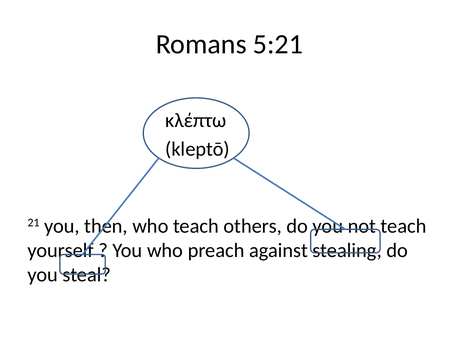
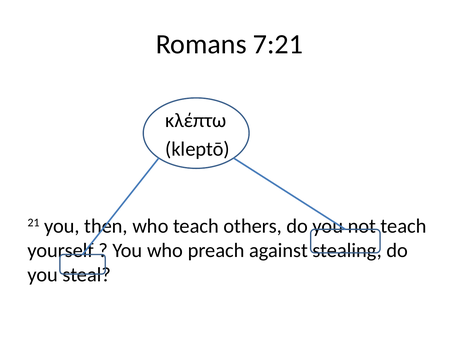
5:21: 5:21 -> 7:21
